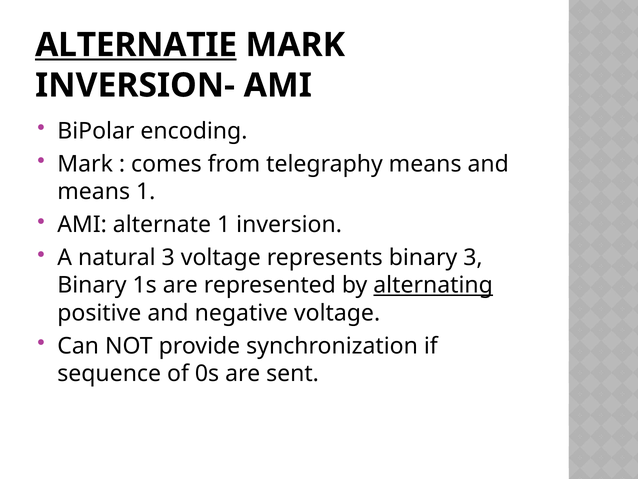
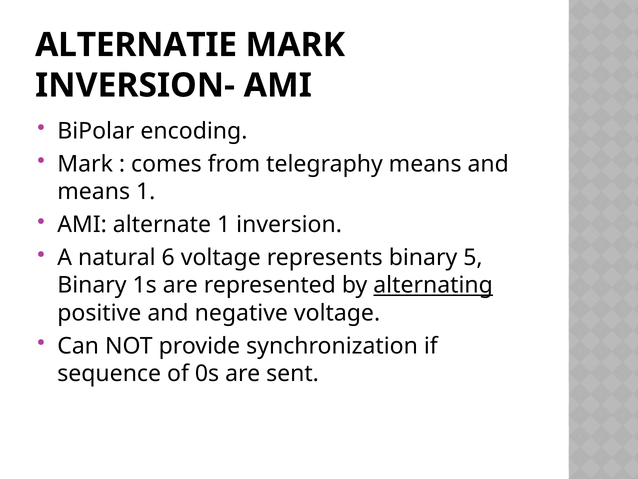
ALTERNATIE underline: present -> none
natural 3: 3 -> 6
binary 3: 3 -> 5
